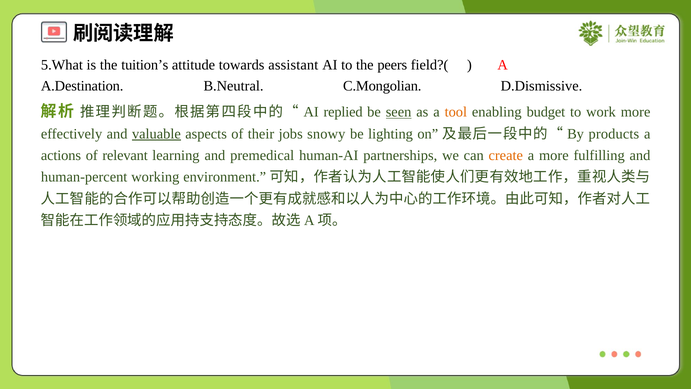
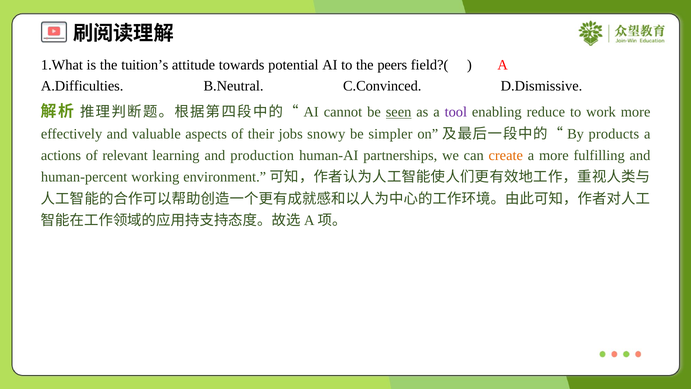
5.What: 5.What -> 1.What
assistant: assistant -> potential
A.Destination: A.Destination -> A.Difficulties
C.Mongolian: C.Mongolian -> C.Convinced
replied: replied -> cannot
tool colour: orange -> purple
budget: budget -> reduce
valuable underline: present -> none
lighting: lighting -> simpler
premedical: premedical -> production
